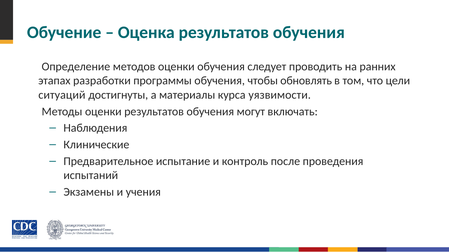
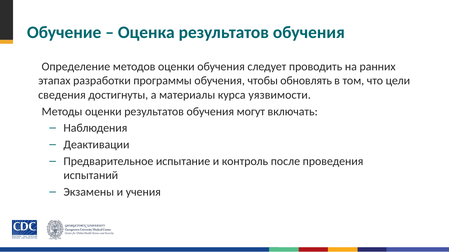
ситуаций: ситуаций -> сведения
Клинические: Клинические -> Деактивации
